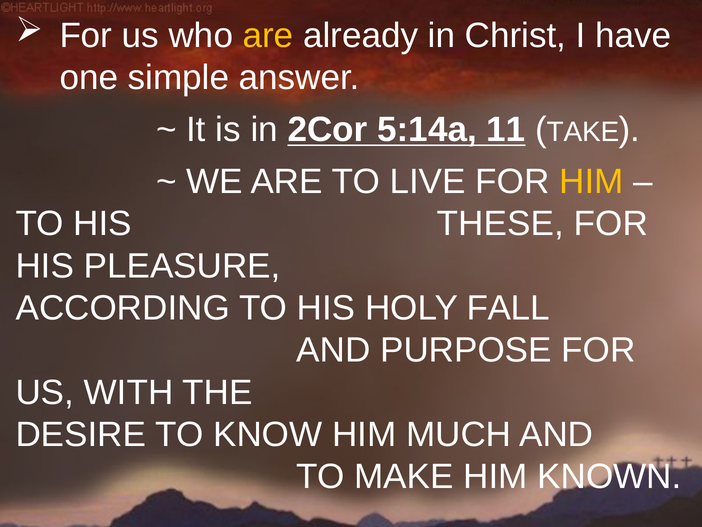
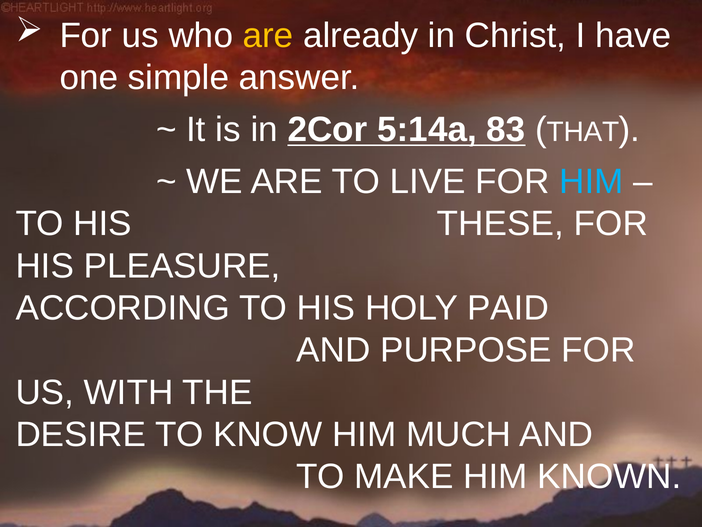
11: 11 -> 83
TAKE: TAKE -> THAT
HIM at (591, 182) colour: yellow -> light blue
FALL: FALL -> PAID
